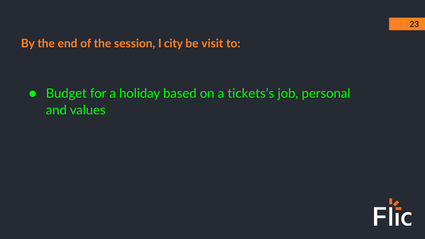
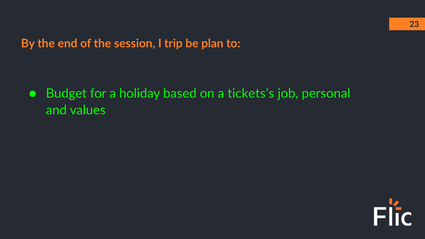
city: city -> trip
visit: visit -> plan
